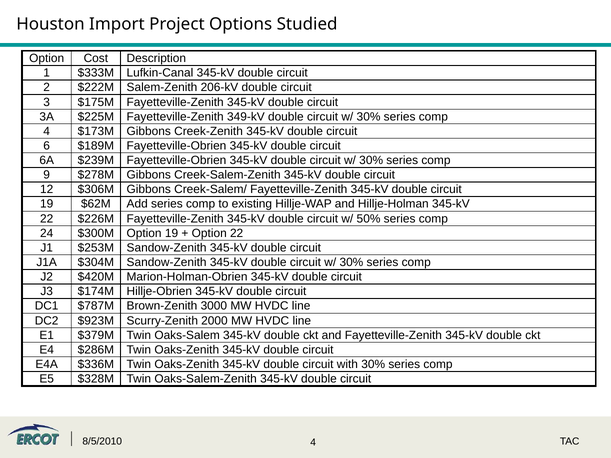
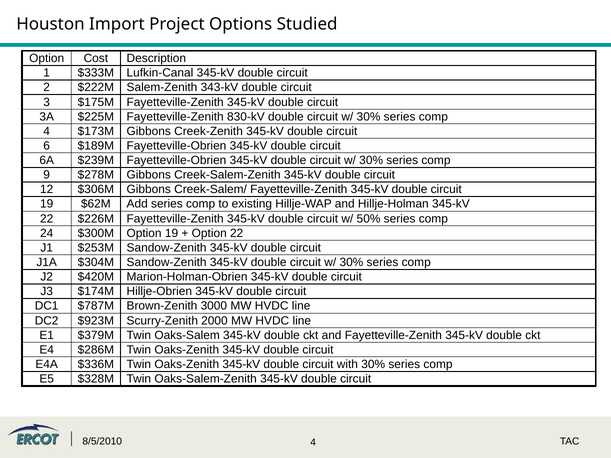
206-kV: 206-kV -> 343-kV
349-kV: 349-kV -> 830-kV
